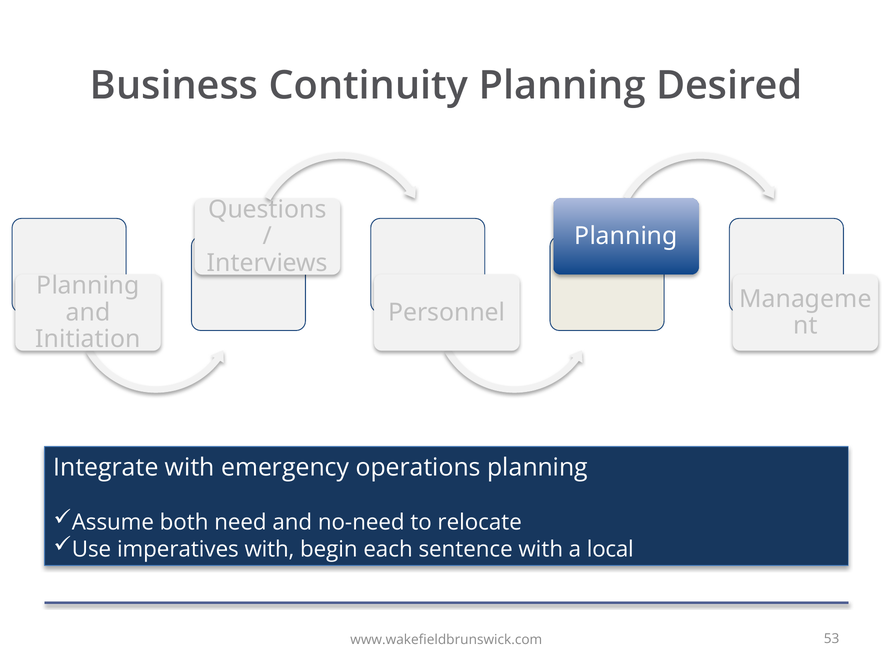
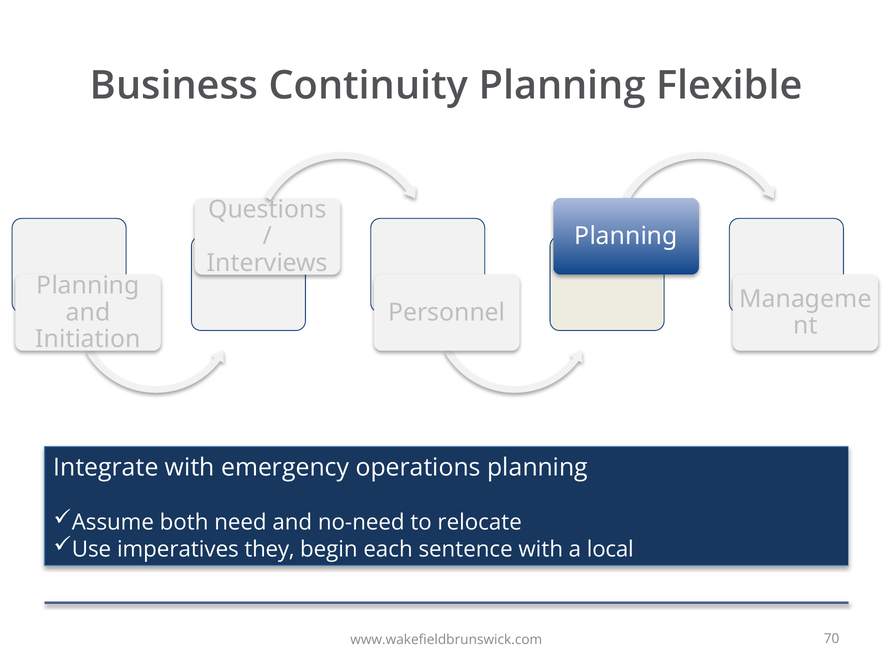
Desired: Desired -> Flexible
imperatives with: with -> they
53: 53 -> 70
